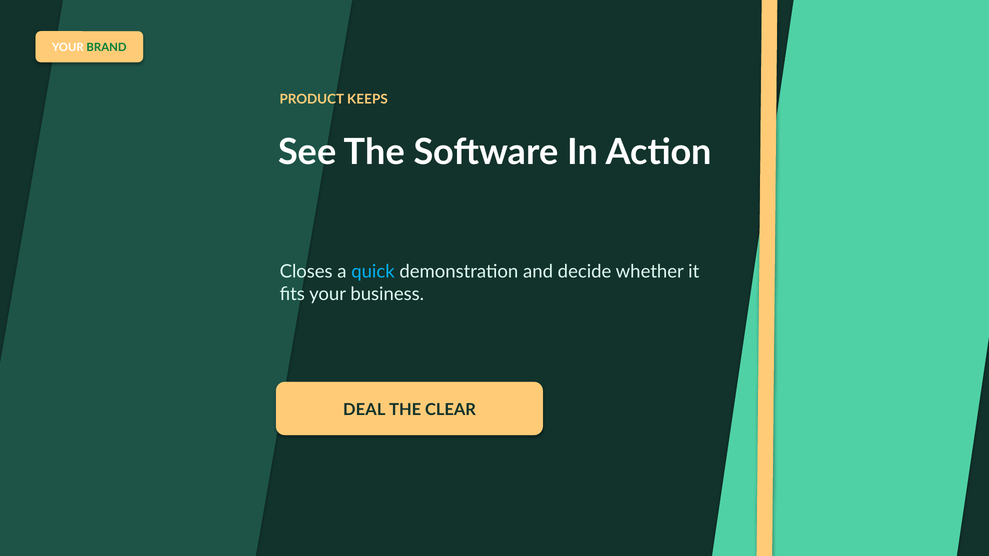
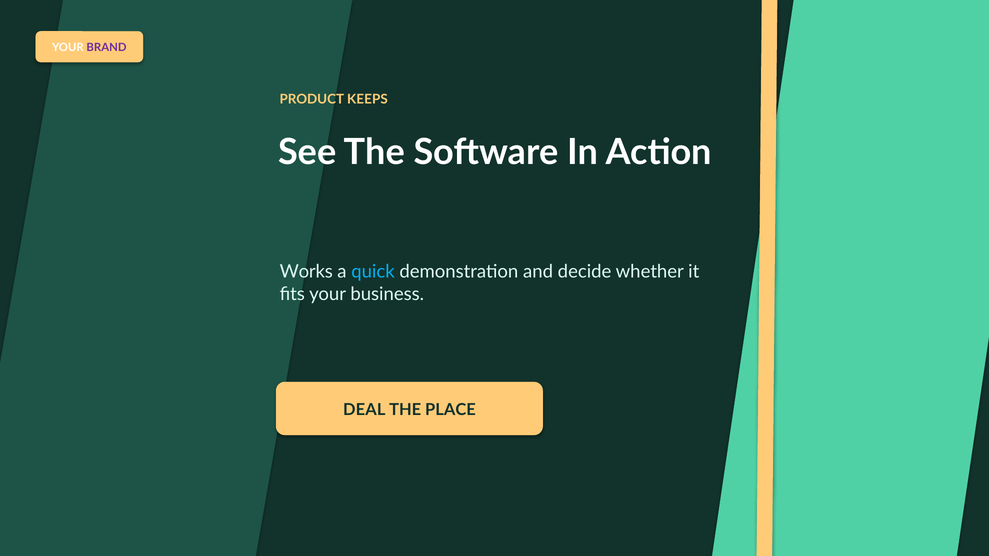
BRAND colour: green -> purple
Closes: Closes -> Works
CLEAR: CLEAR -> PLACE
